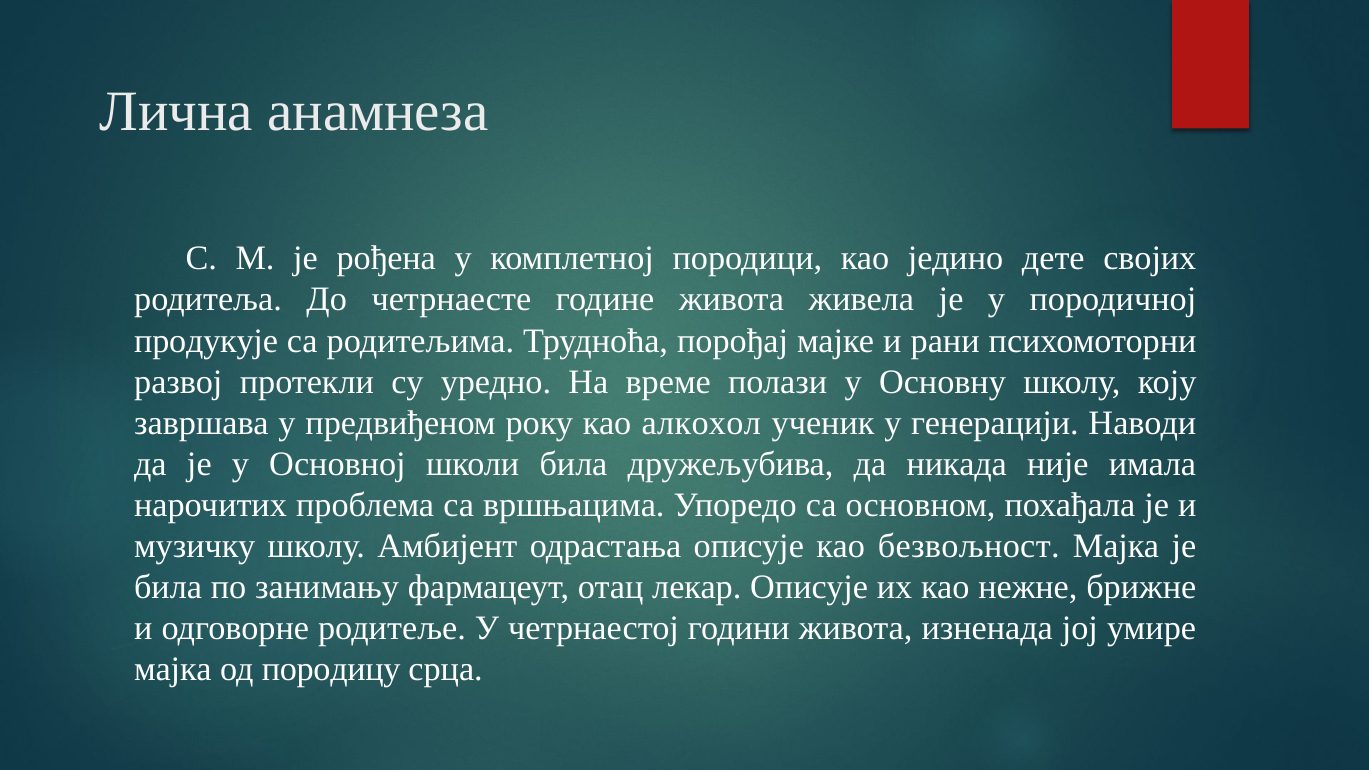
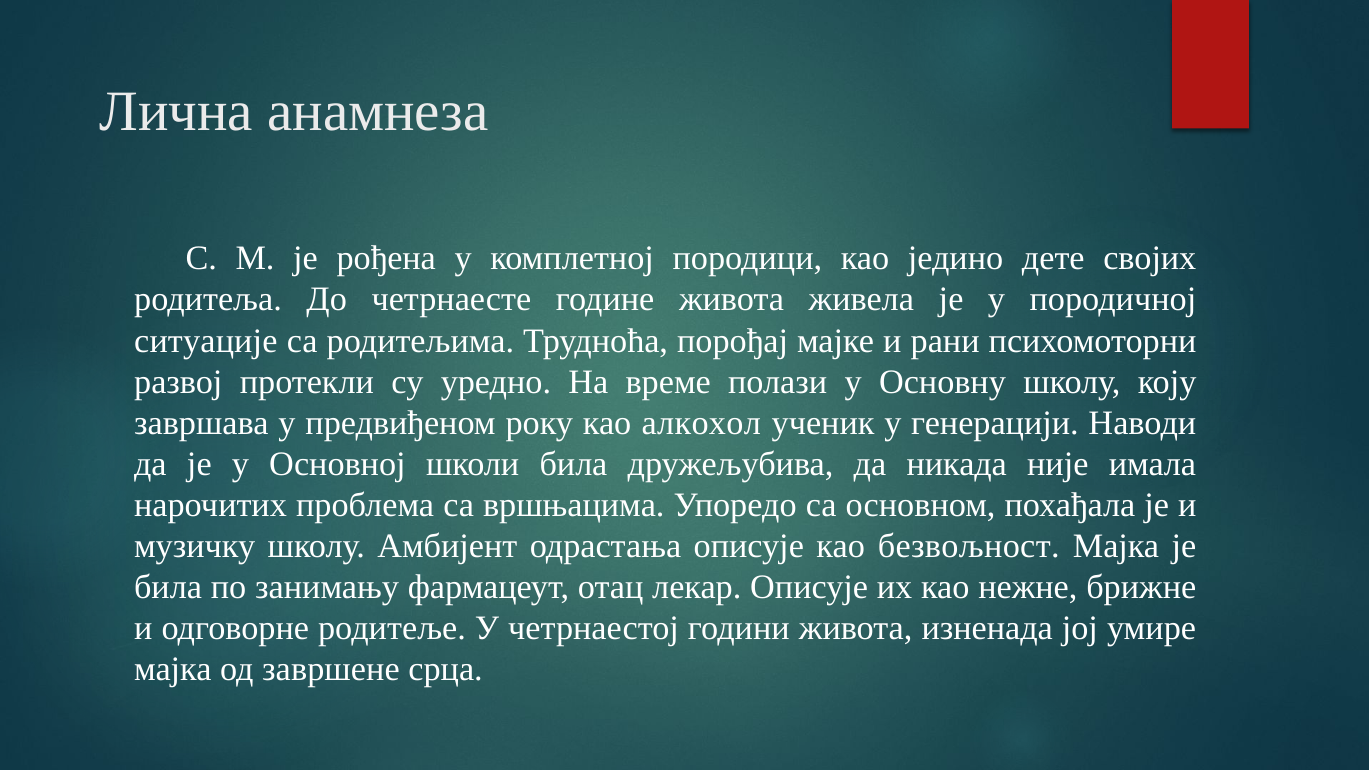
продукује: продукује -> ситуације
породицу: породицу -> завршене
